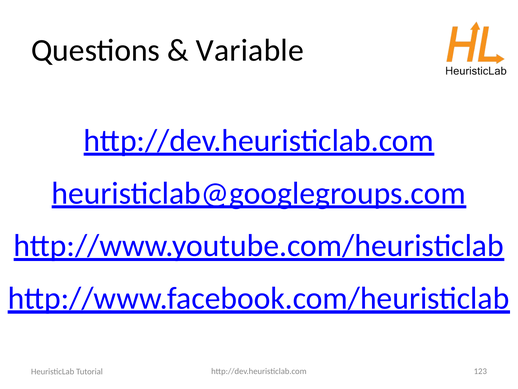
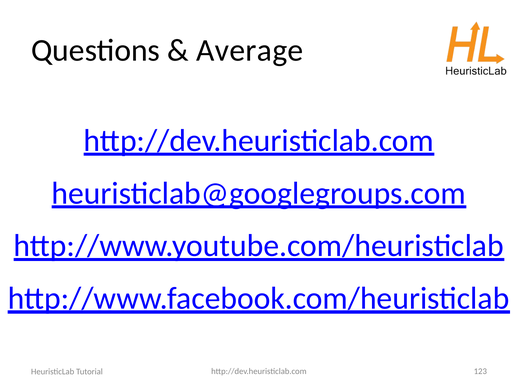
Variable: Variable -> Average
